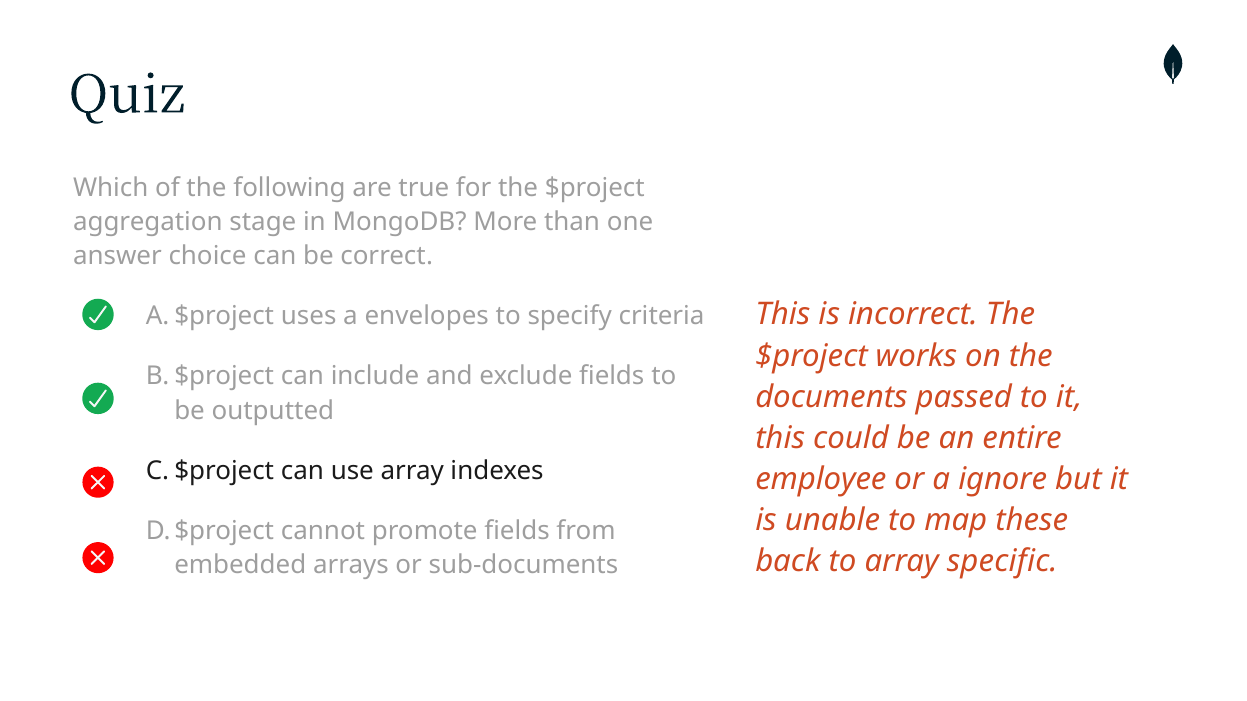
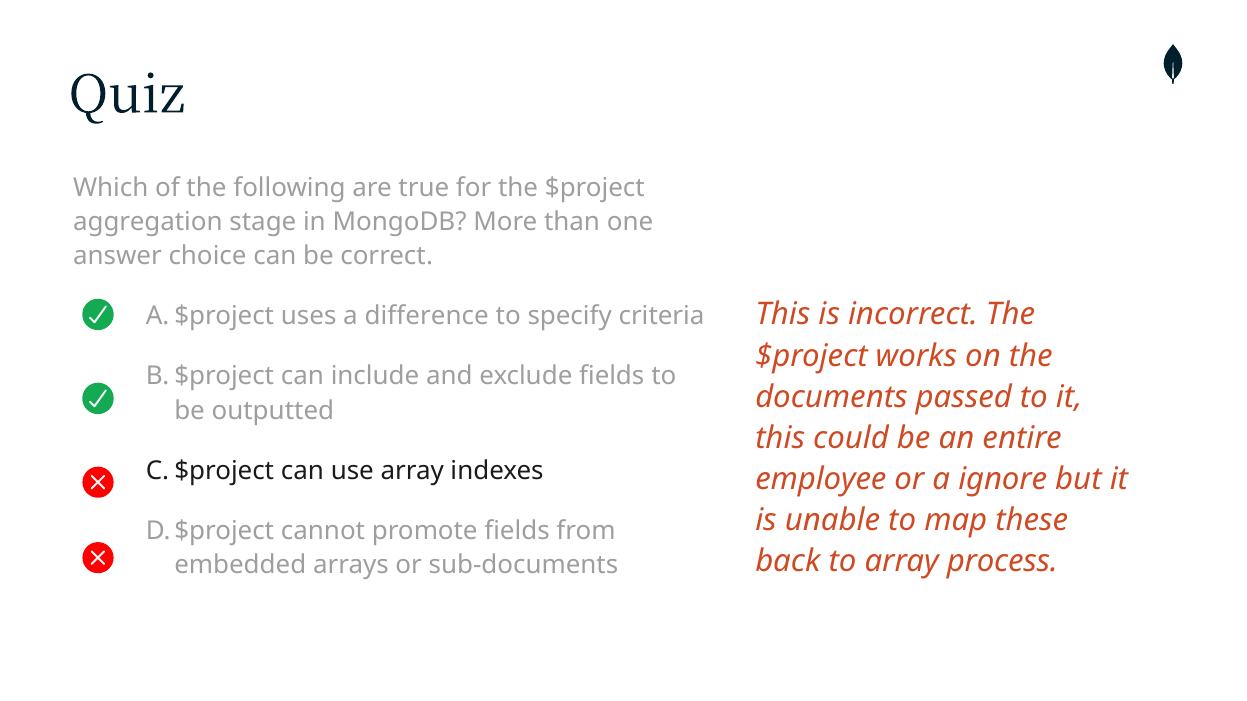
envelopes: envelopes -> difference
specific: specific -> process
